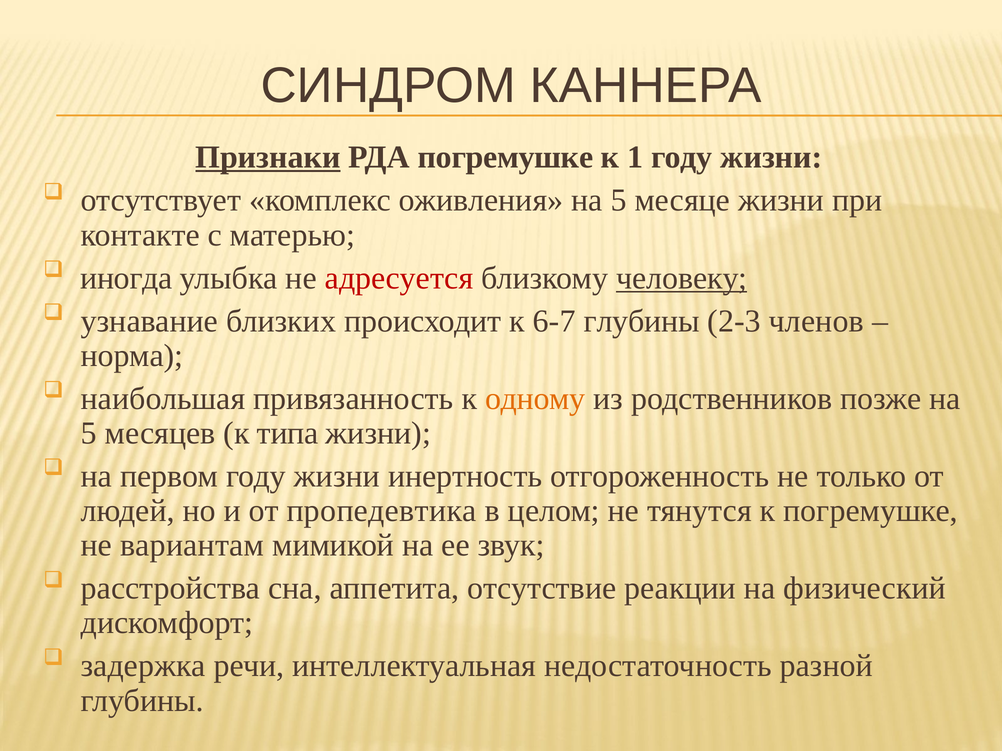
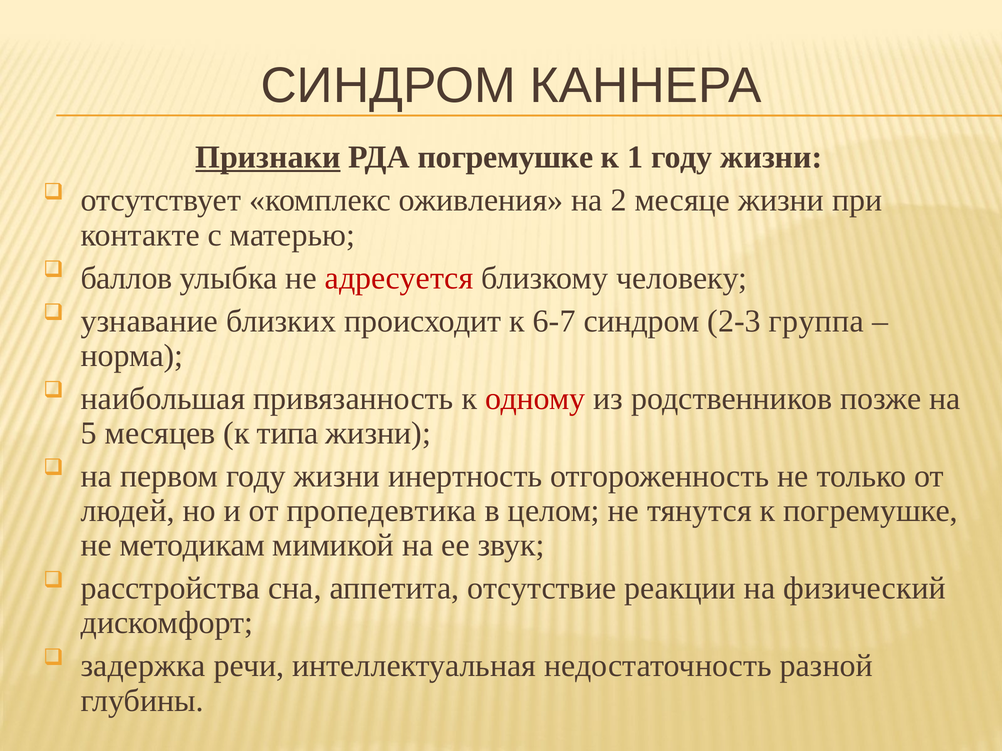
оживления на 5: 5 -> 2
иногда: иногда -> баллов
человеку underline: present -> none
6-7 глубины: глубины -> синдром
членов: членов -> группа
одному colour: orange -> red
вариантам: вариантам -> методикам
